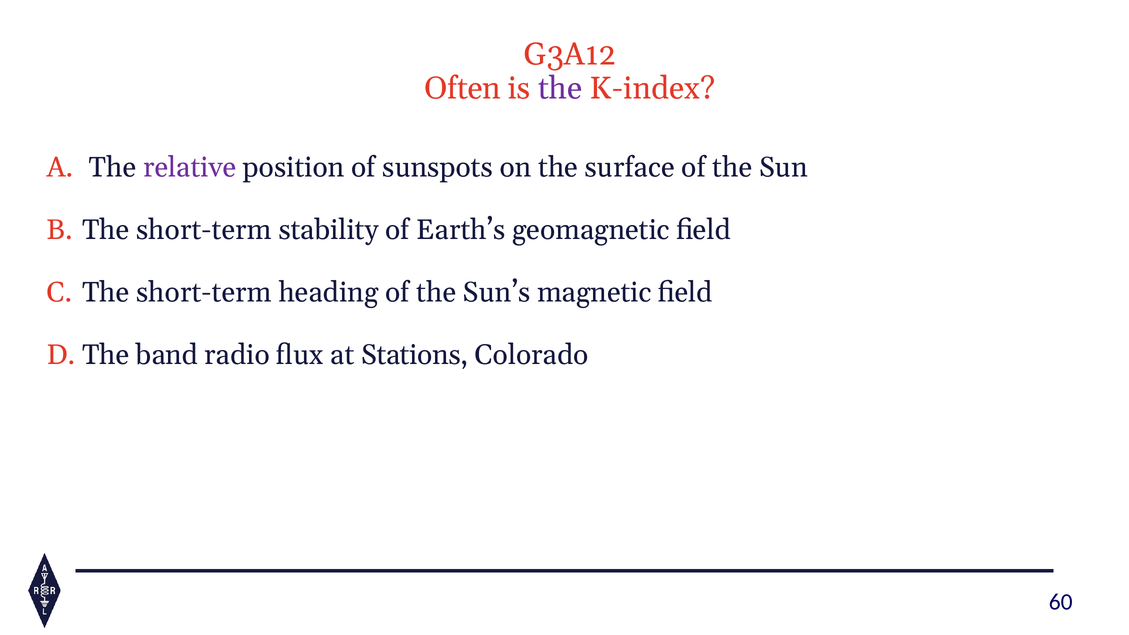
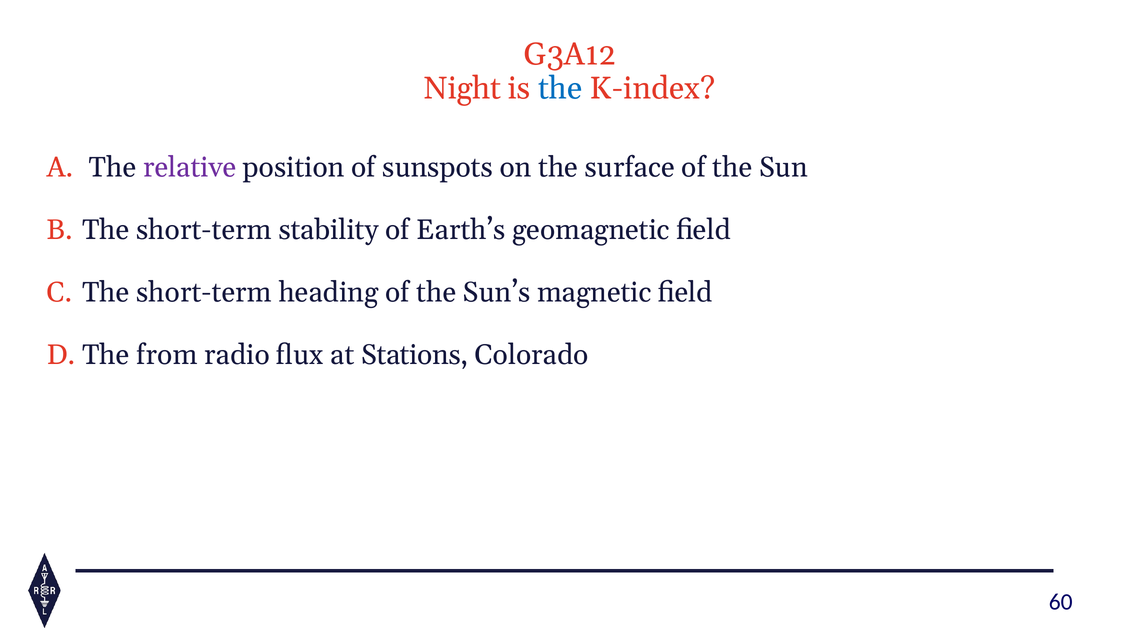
Often: Often -> Night
the at (560, 88) colour: purple -> blue
band: band -> from
